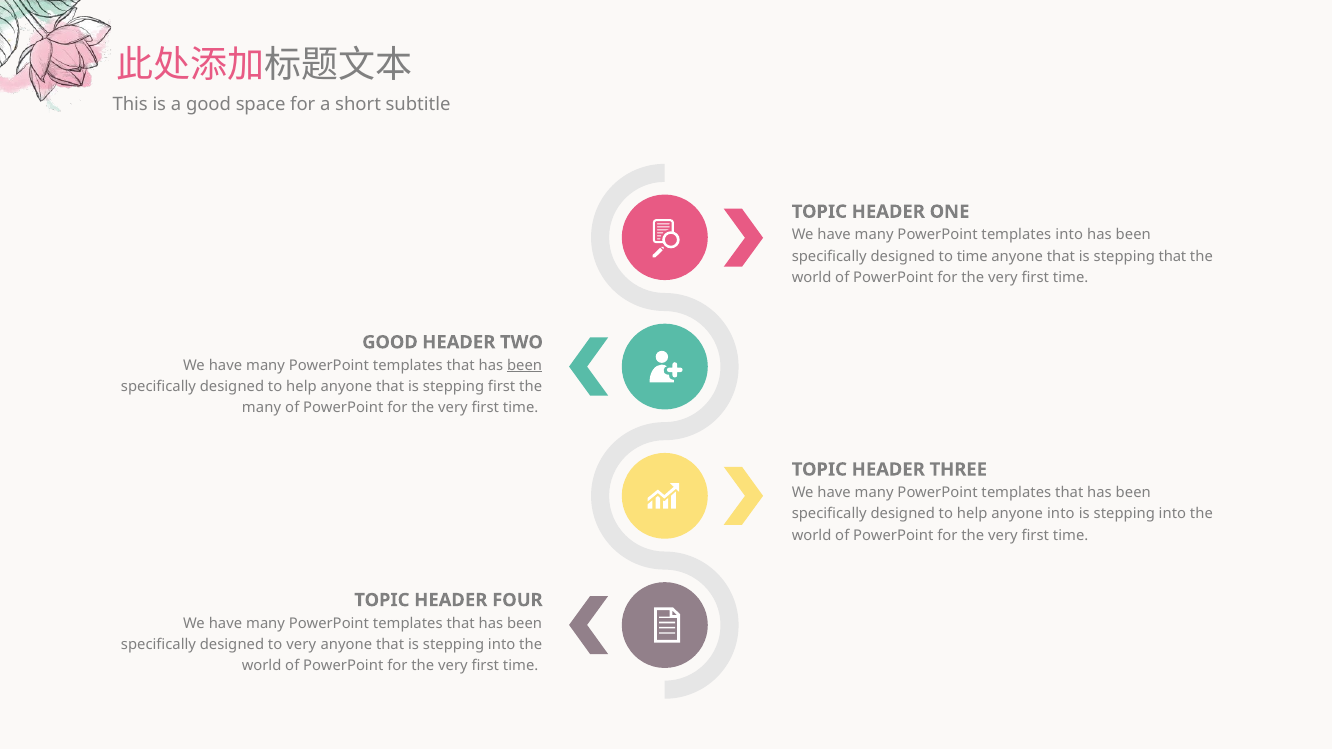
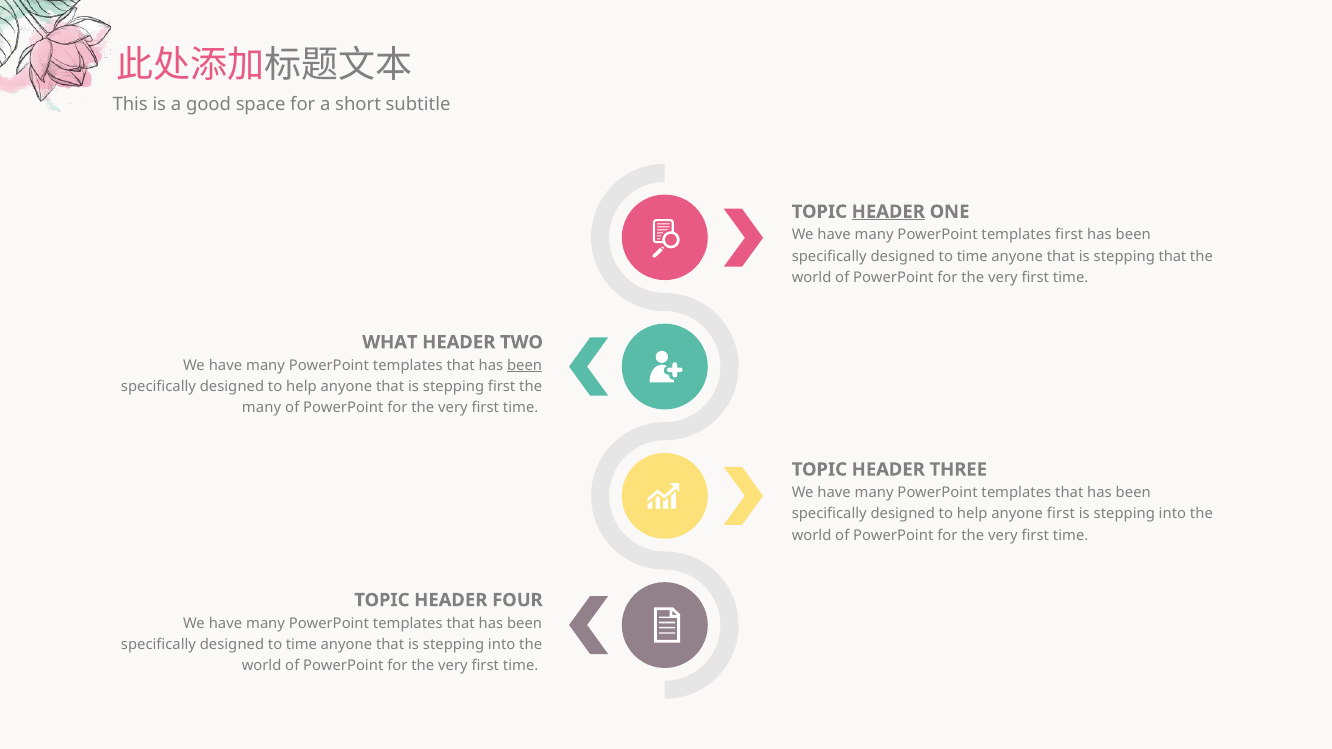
HEADER at (888, 212) underline: none -> present
templates into: into -> first
GOOD at (390, 342): GOOD -> WHAT
anyone into: into -> first
very at (301, 645): very -> time
